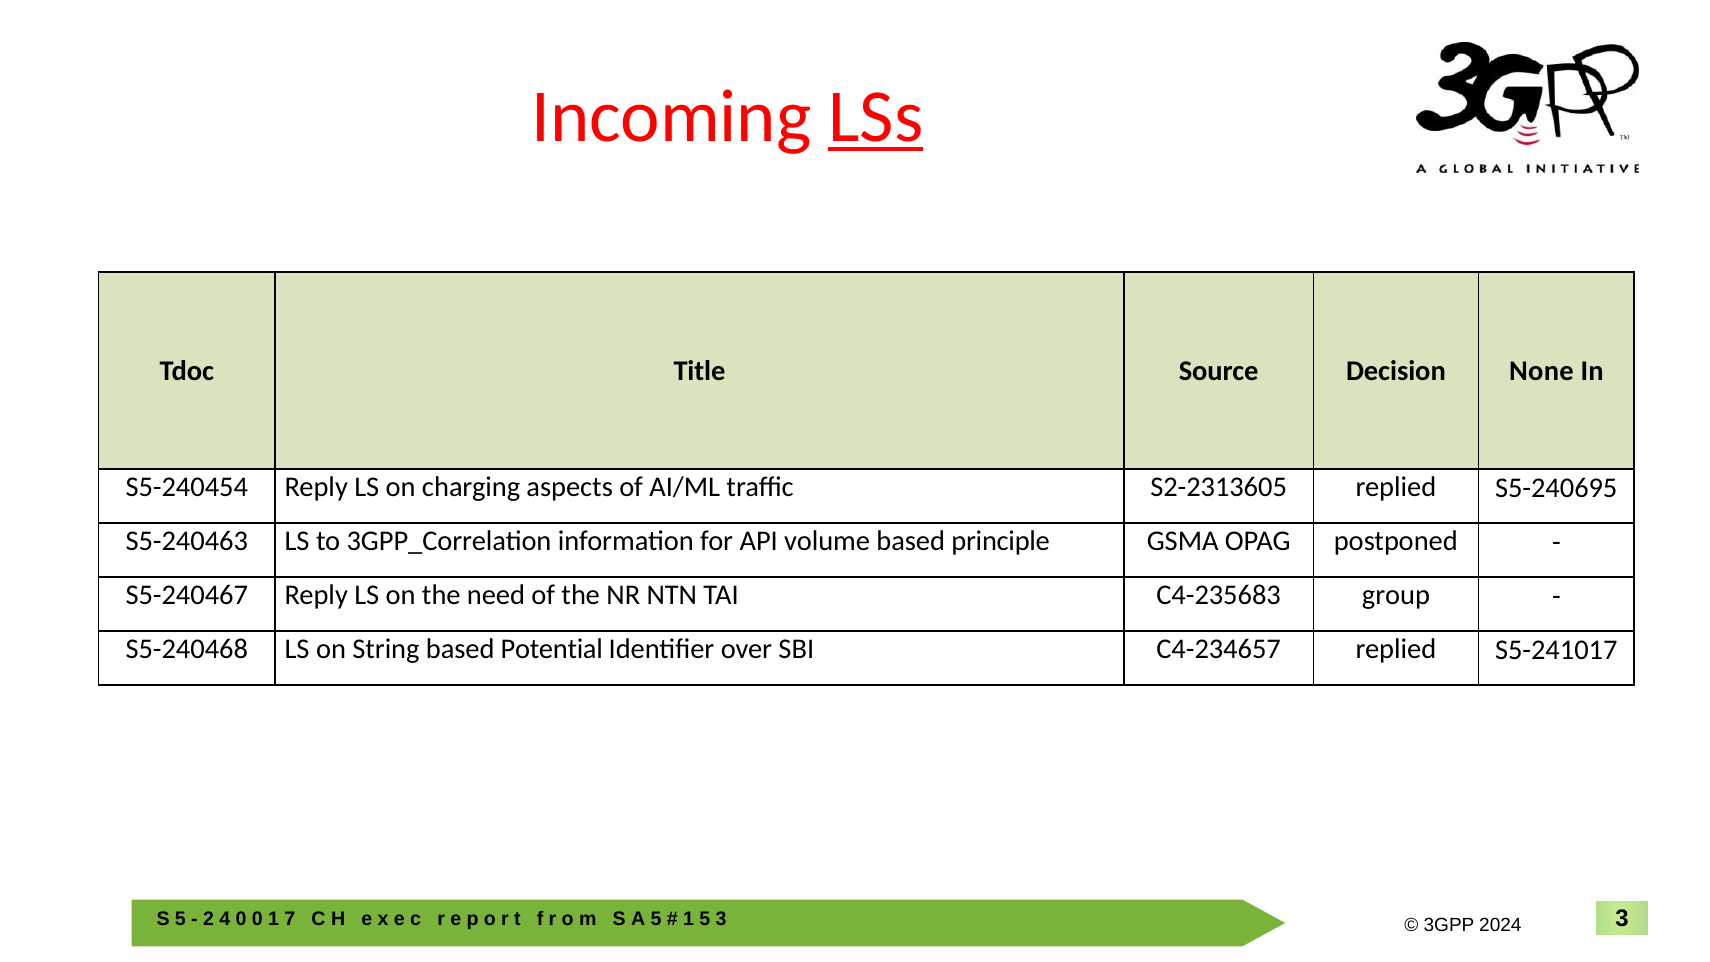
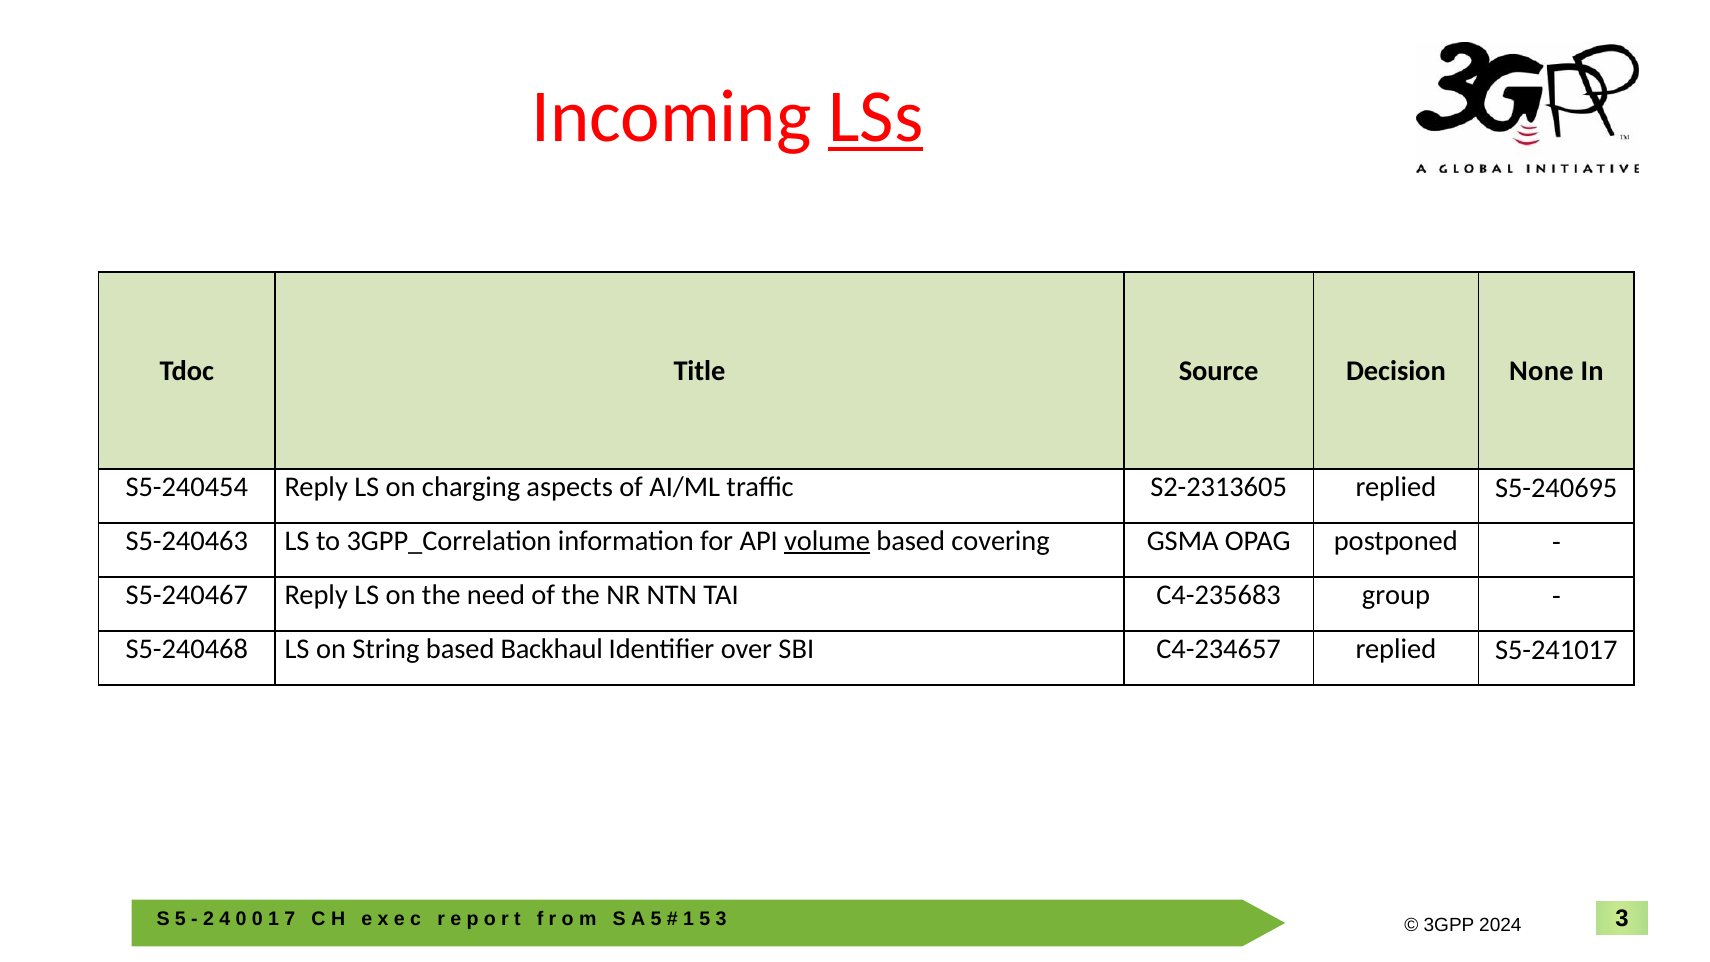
volume underline: none -> present
principle: principle -> covering
Potential: Potential -> Backhaul
